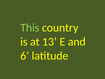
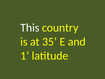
This colour: light green -> white
13: 13 -> 35
6: 6 -> 1
